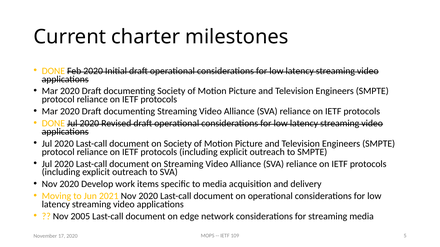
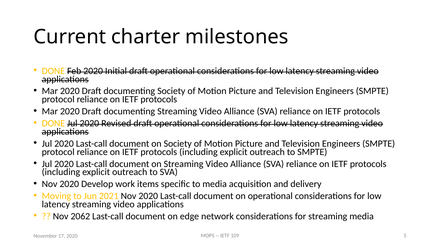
2005: 2005 -> 2062
